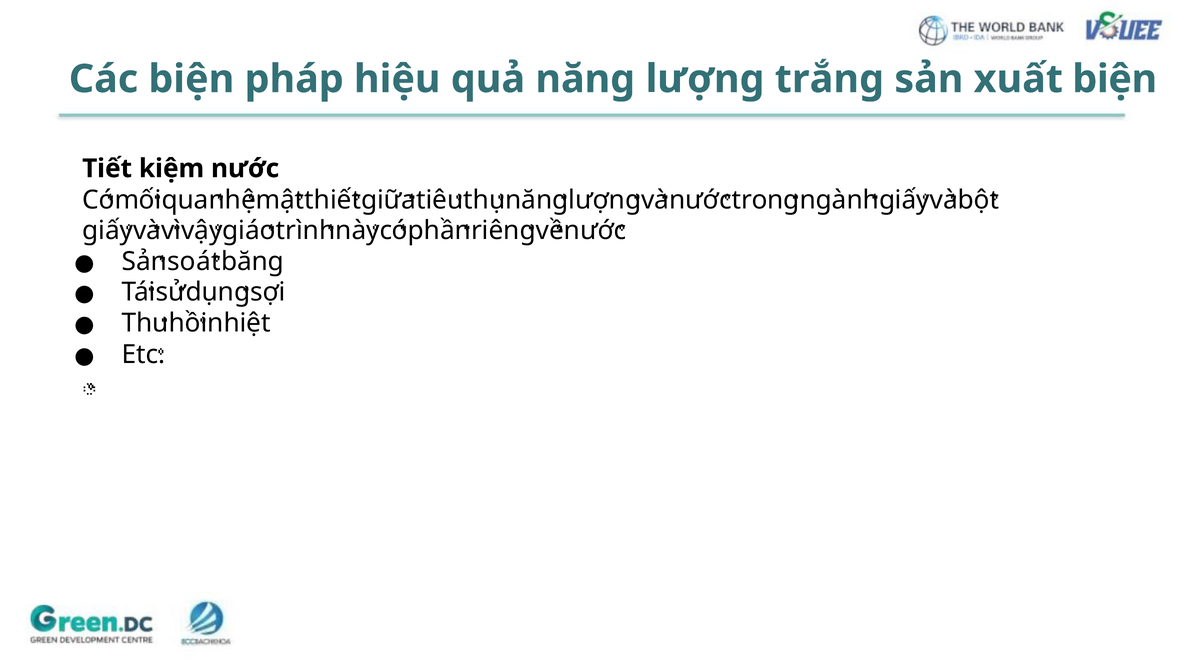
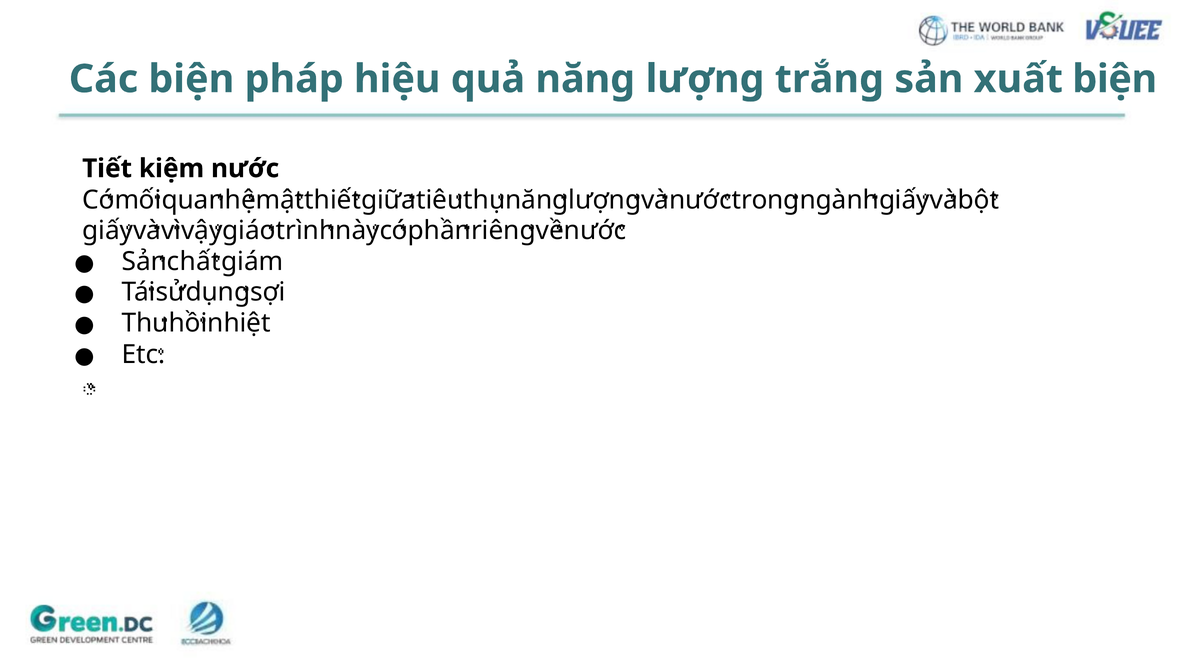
soát: soát -> chất
băng: băng -> giám
